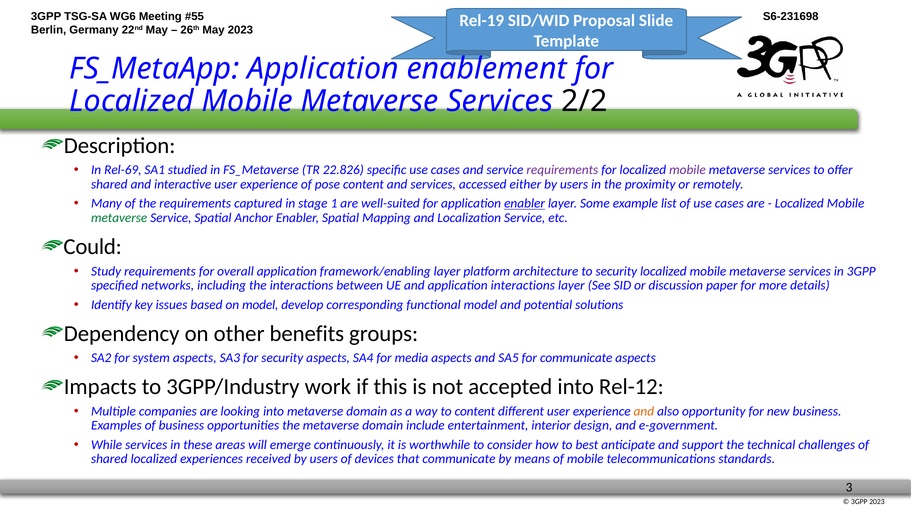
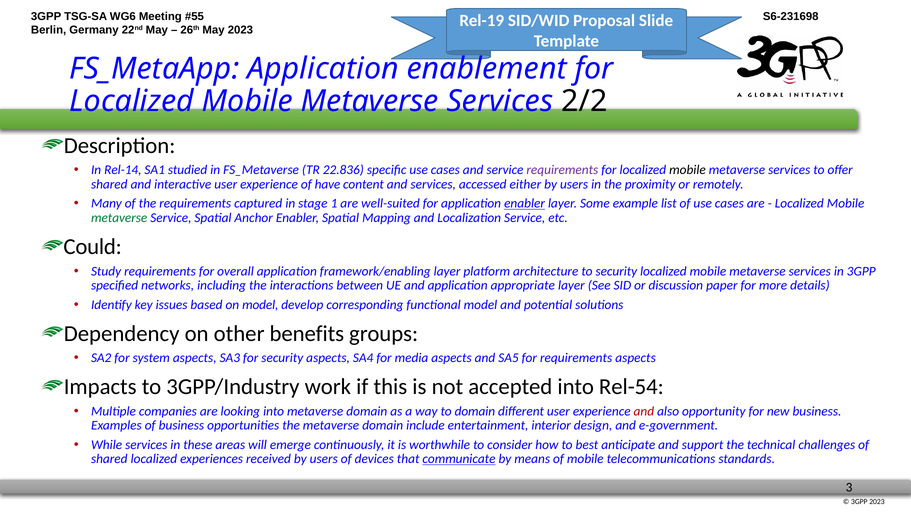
Rel-69: Rel-69 -> Rel-14
22.826: 22.826 -> 22.836
mobile at (687, 170) colour: purple -> black
pose: pose -> have
application interactions: interactions -> appropriate
for communicate: communicate -> requirements
Rel-12: Rel-12 -> Rel-54
to content: content -> domain
and at (644, 411) colour: orange -> red
communicate at (459, 458) underline: none -> present
